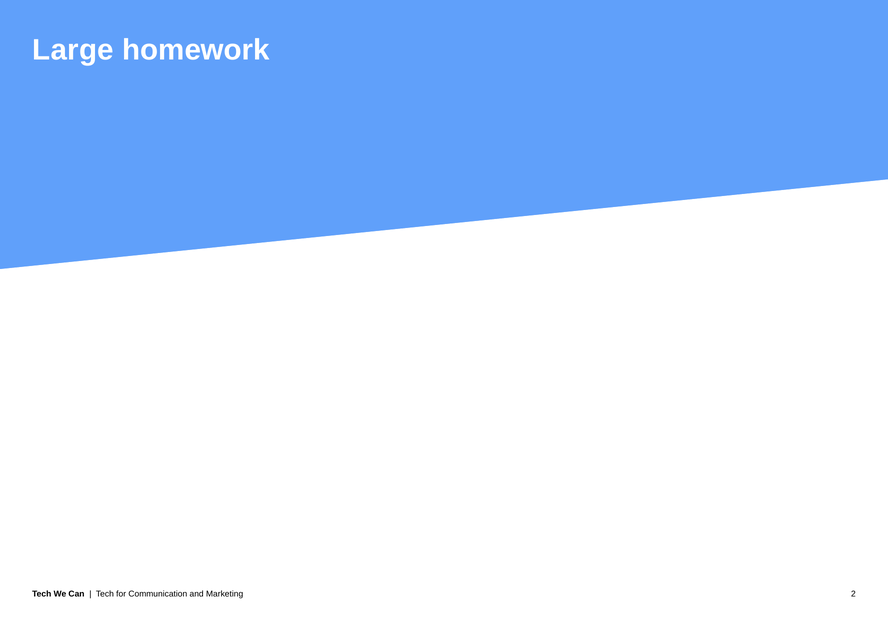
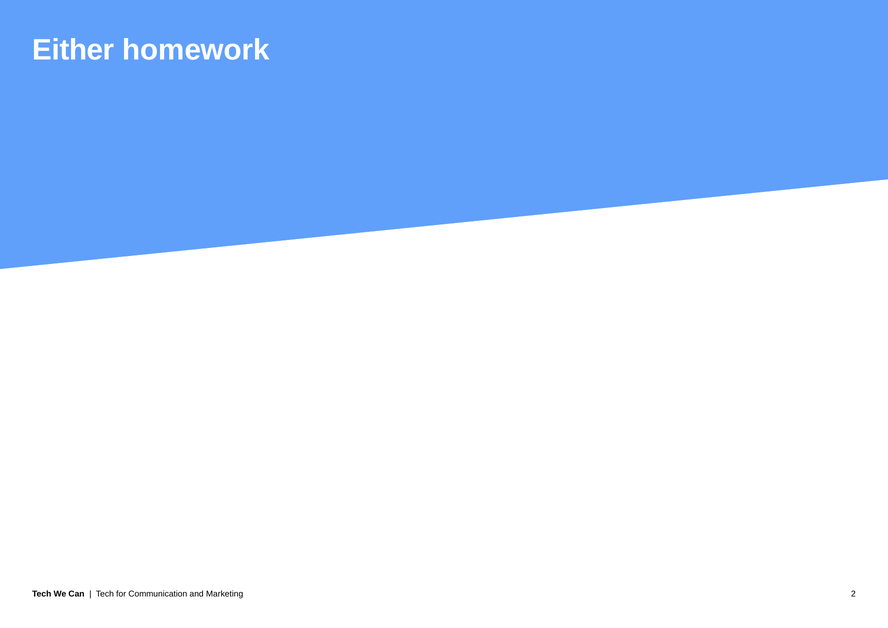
Large: Large -> Either
